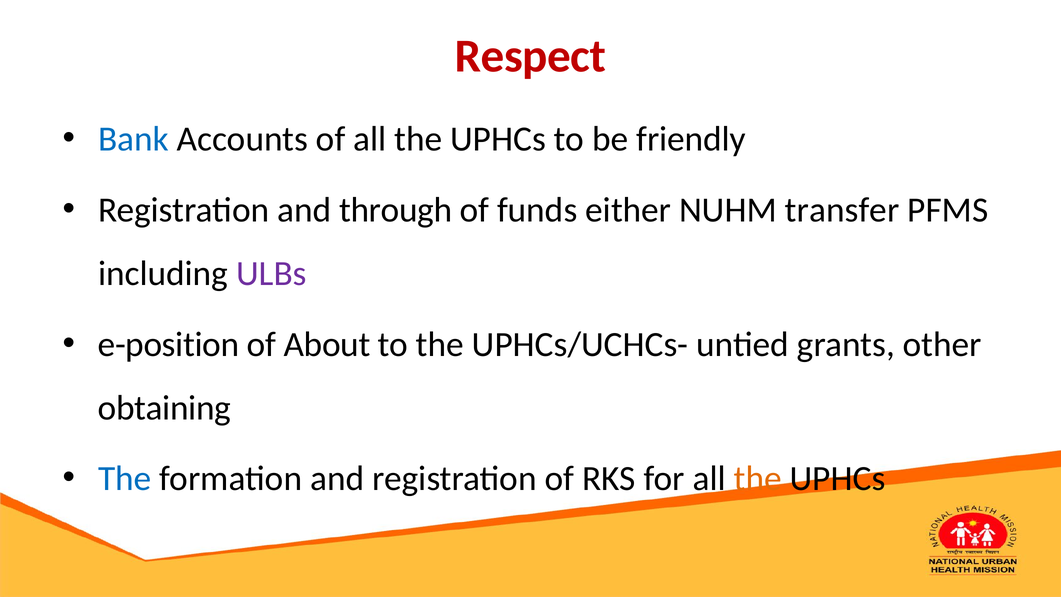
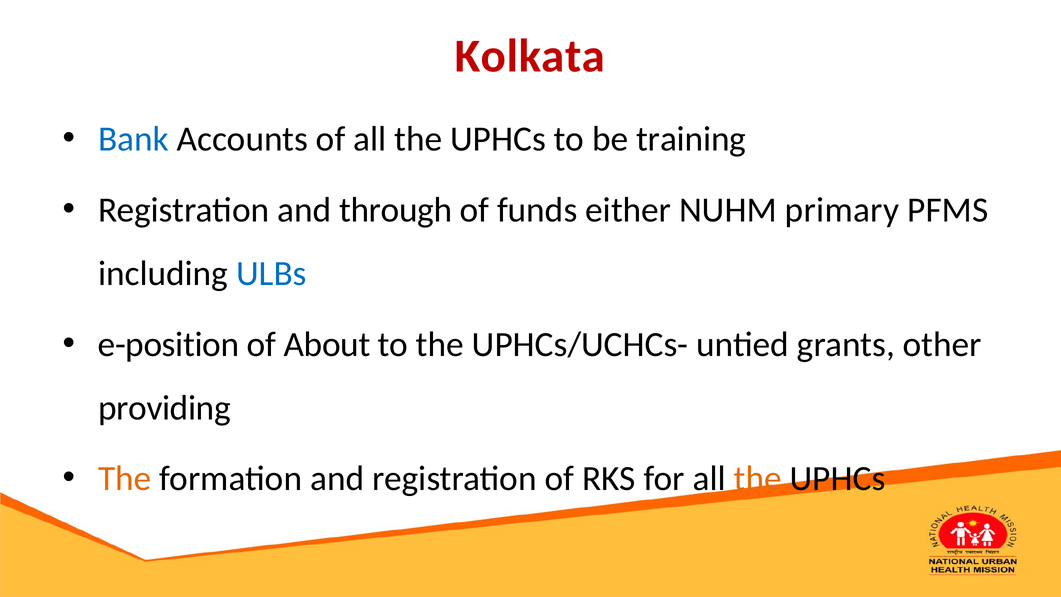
Respect: Respect -> Kolkata
friendly: friendly -> training
transfer: transfer -> primary
ULBs colour: purple -> blue
obtaining: obtaining -> providing
The at (125, 479) colour: blue -> orange
